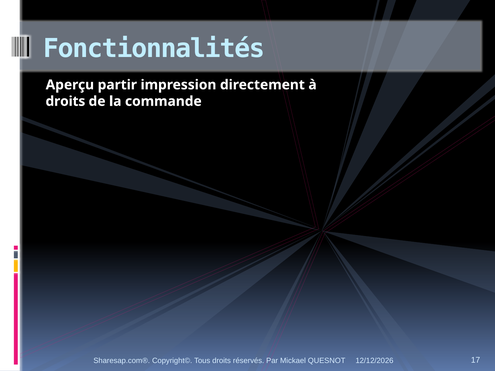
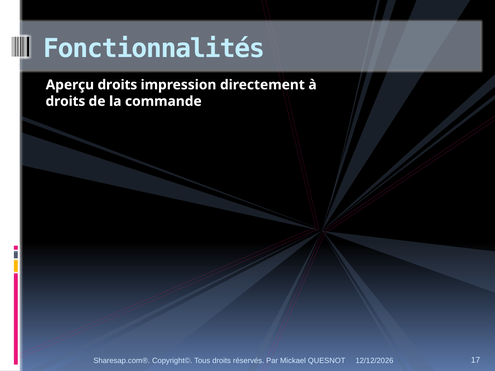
Aperçu partir: partir -> droits
